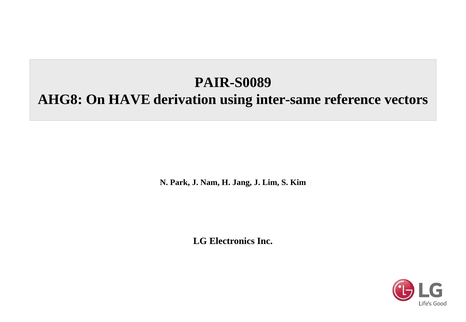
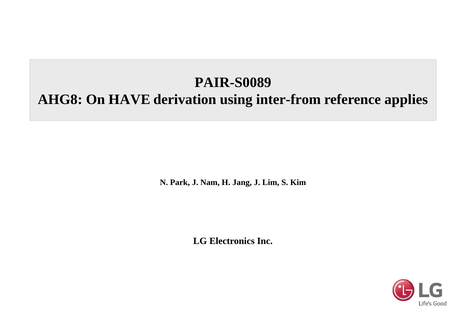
inter-same: inter-same -> inter-from
vectors: vectors -> applies
